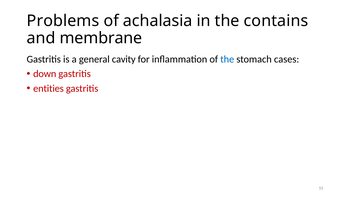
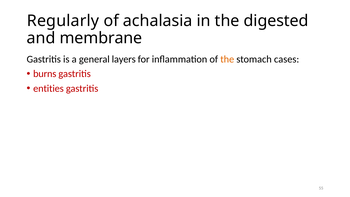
Problems: Problems -> Regularly
contains: contains -> digested
cavity: cavity -> layers
the at (227, 59) colour: blue -> orange
down: down -> burns
